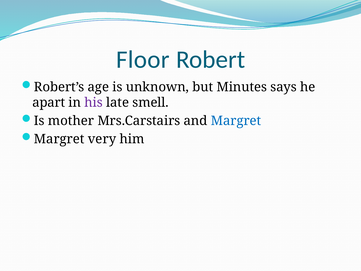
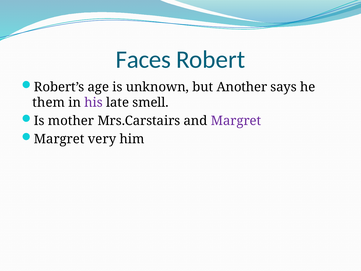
Floor: Floor -> Faces
Minutes: Minutes -> Another
apart: apart -> them
Margret at (236, 121) colour: blue -> purple
